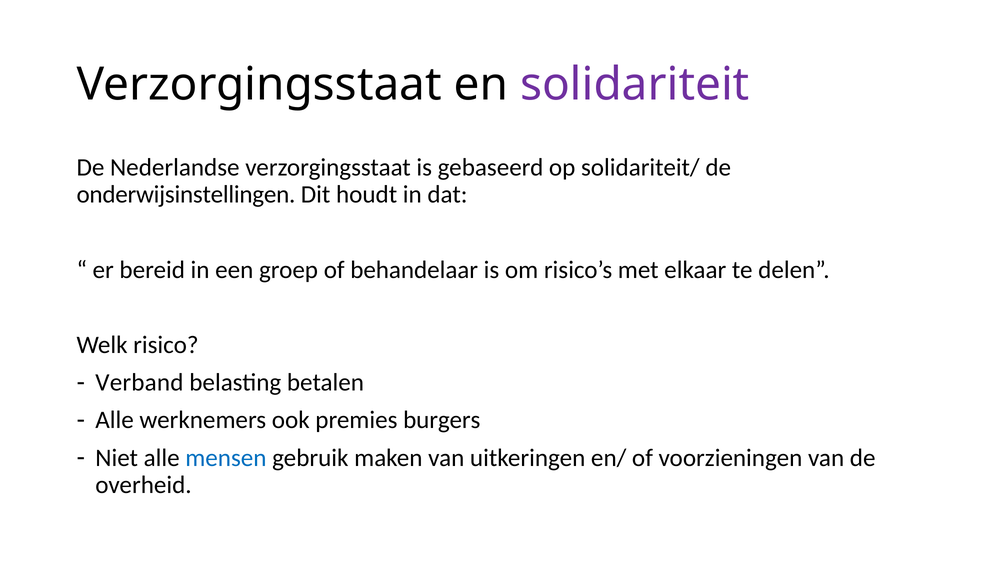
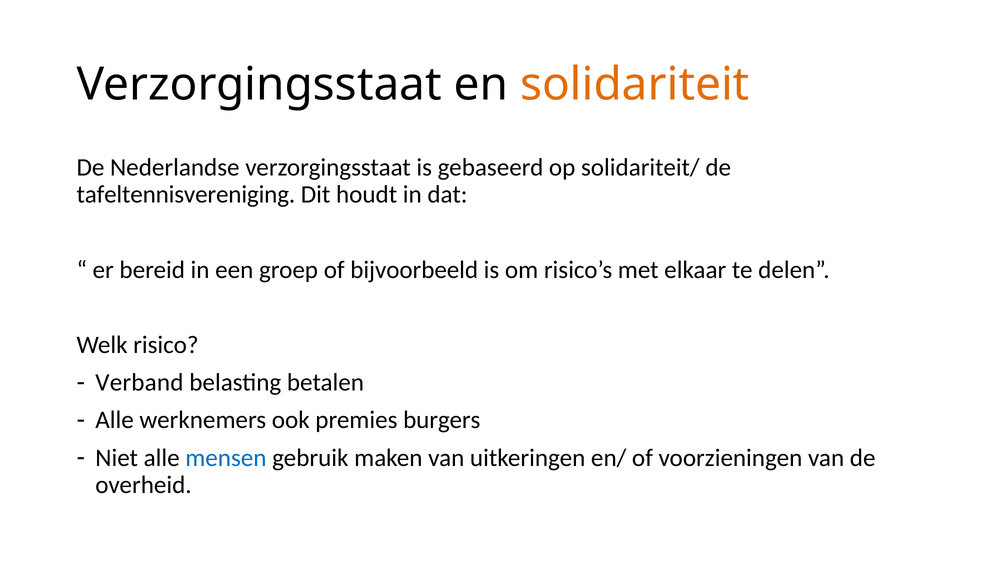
solidariteit colour: purple -> orange
onderwijsinstellingen: onderwijsinstellingen -> tafeltennisvereniging
behandelaar: behandelaar -> bijvoorbeeld
